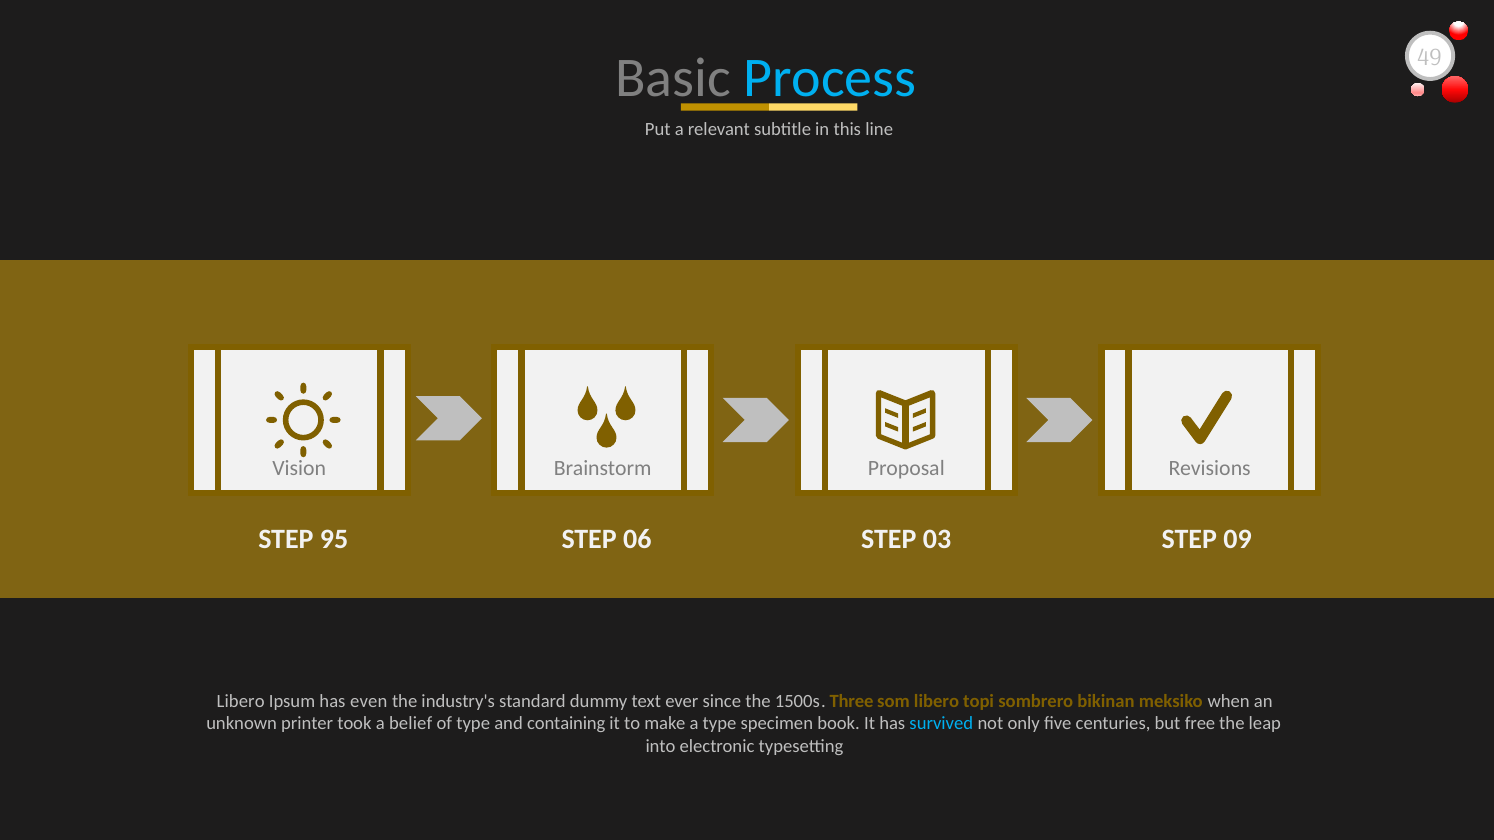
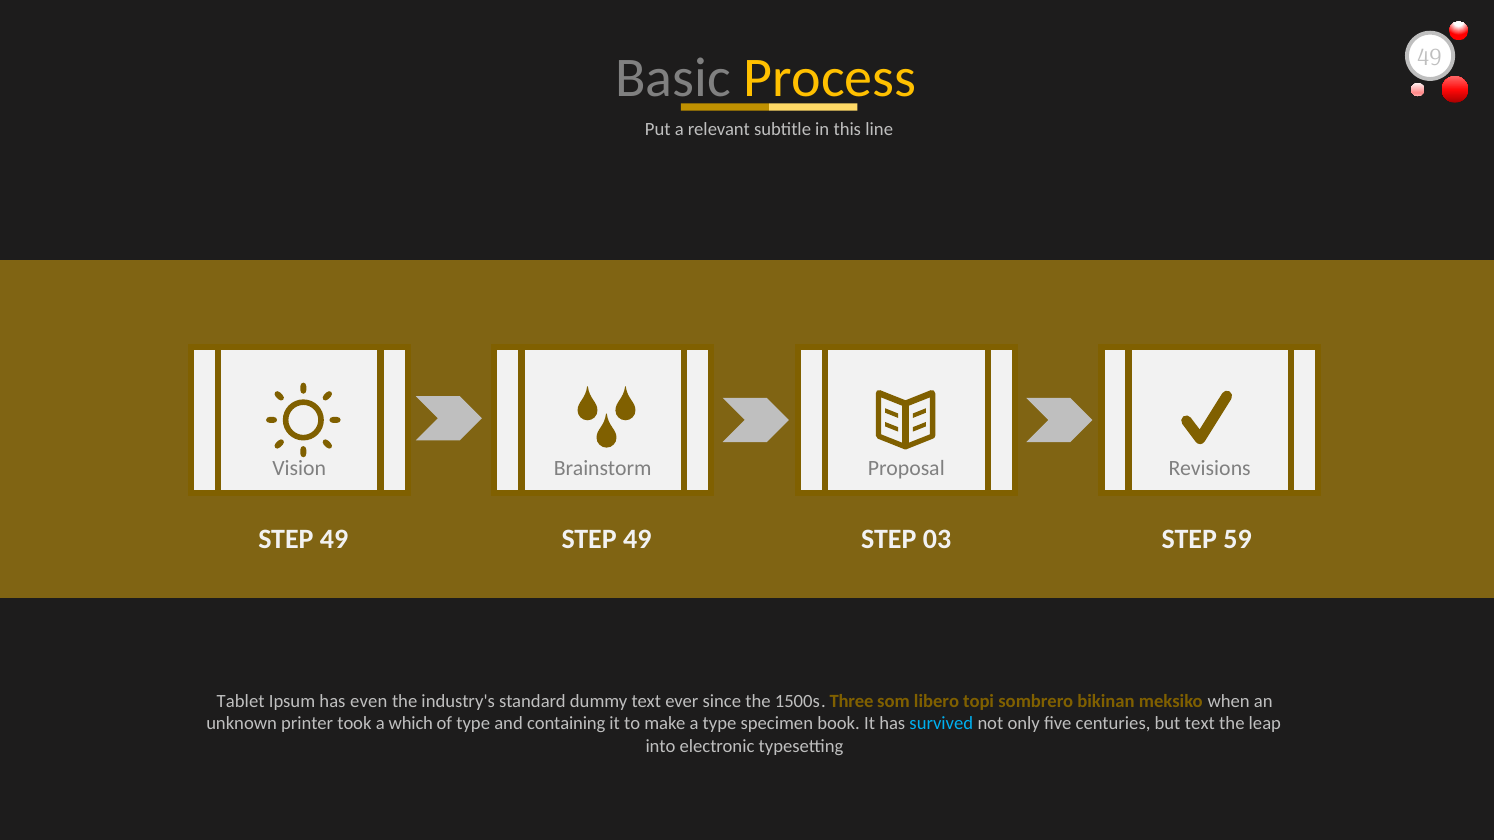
Process colour: light blue -> yellow
95 at (334, 539): 95 -> 49
06 at (637, 539): 06 -> 49
09: 09 -> 59
Libero at (241, 701): Libero -> Tablet
belief: belief -> which
but free: free -> text
